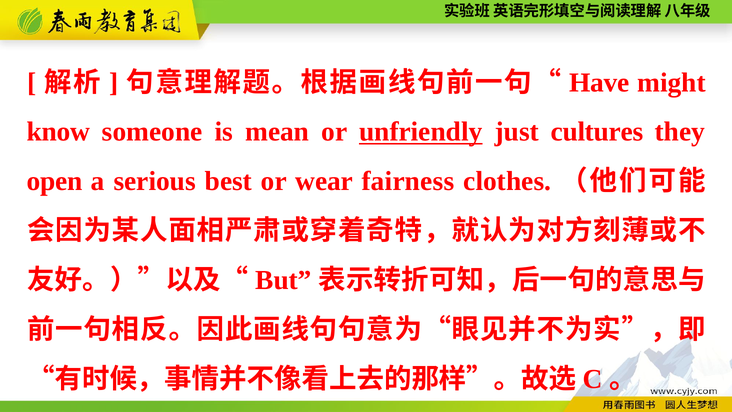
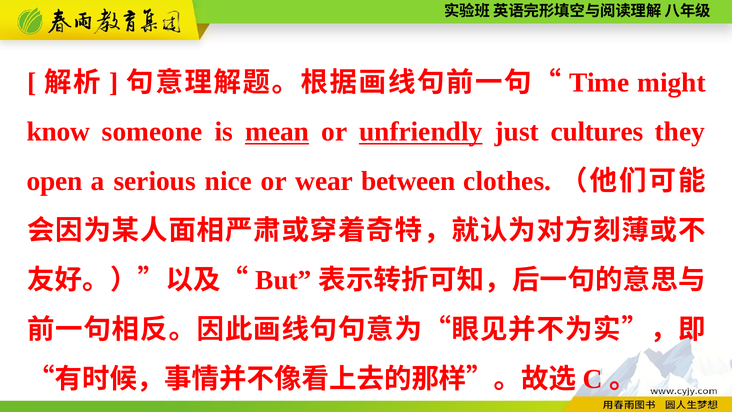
Have: Have -> Time
mean underline: none -> present
best: best -> nice
fairness: fairness -> between
